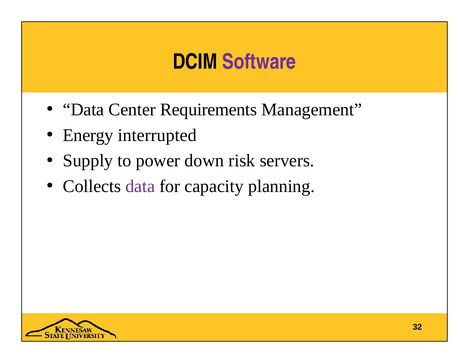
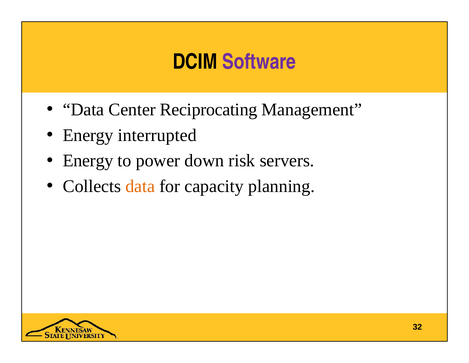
Requirements: Requirements -> Reciprocating
Supply at (88, 161): Supply -> Energy
data at (140, 186) colour: purple -> orange
